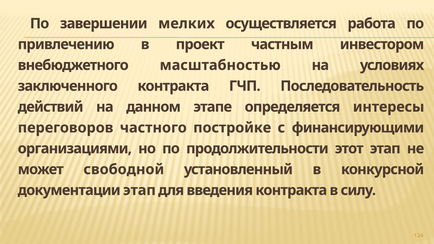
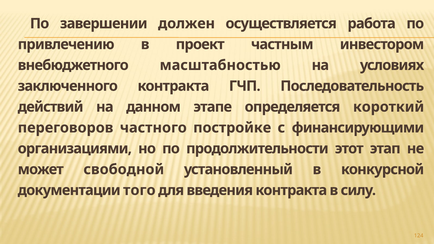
мелких: мелких -> должен
интересы: интересы -> короткий
документации этап: этап -> того
